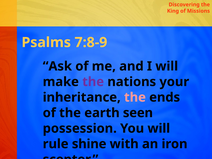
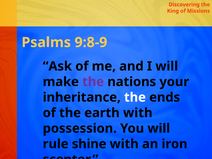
7:8-9: 7:8-9 -> 9:8-9
the at (135, 97) colour: pink -> white
earth seen: seen -> with
